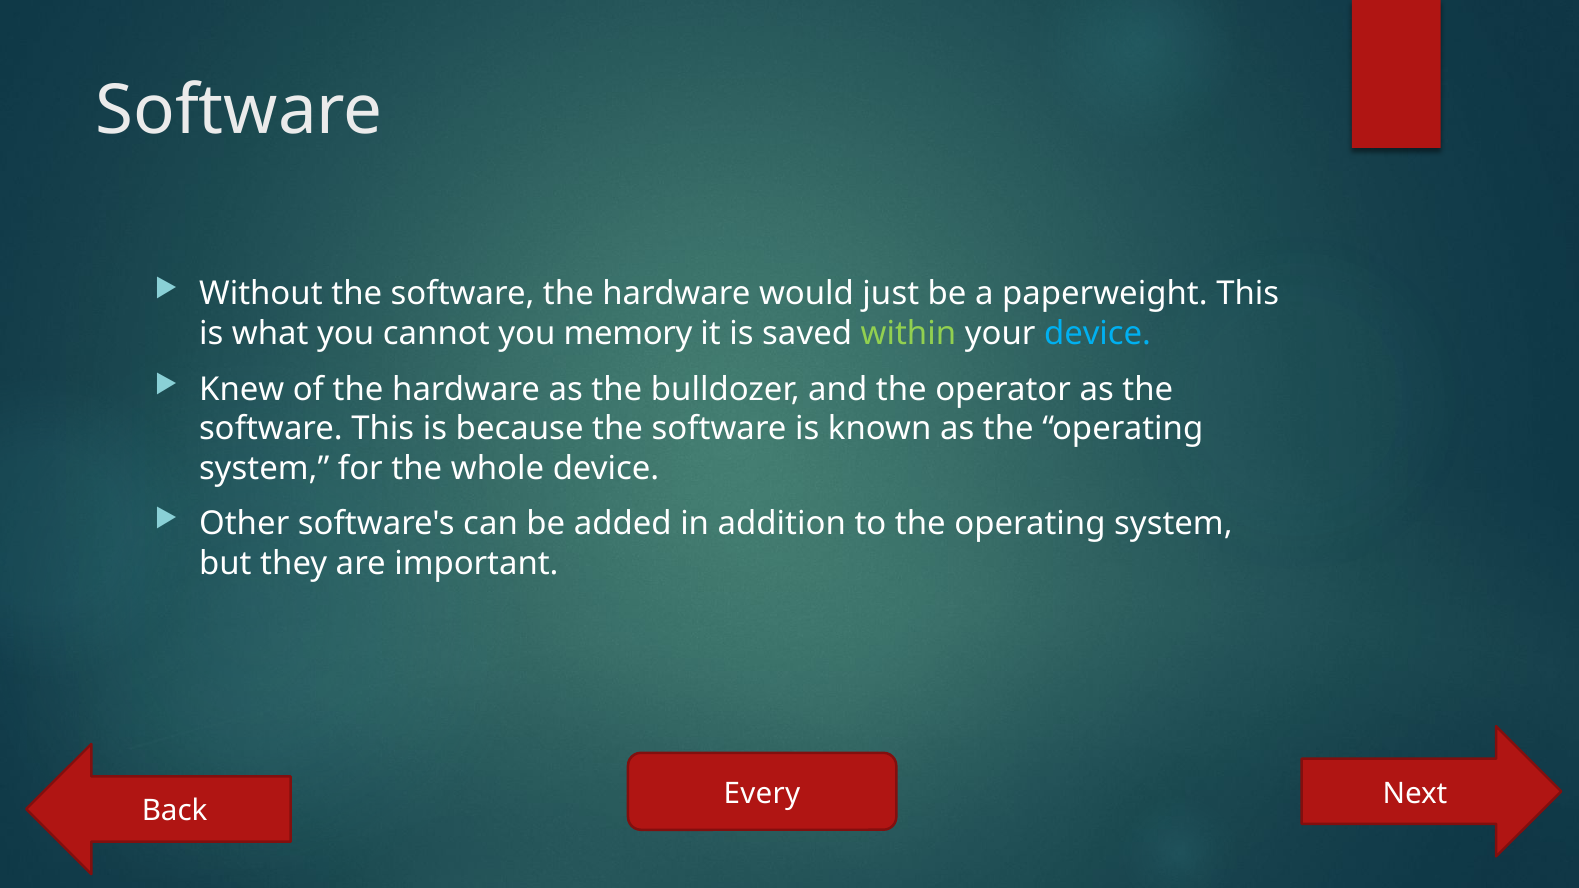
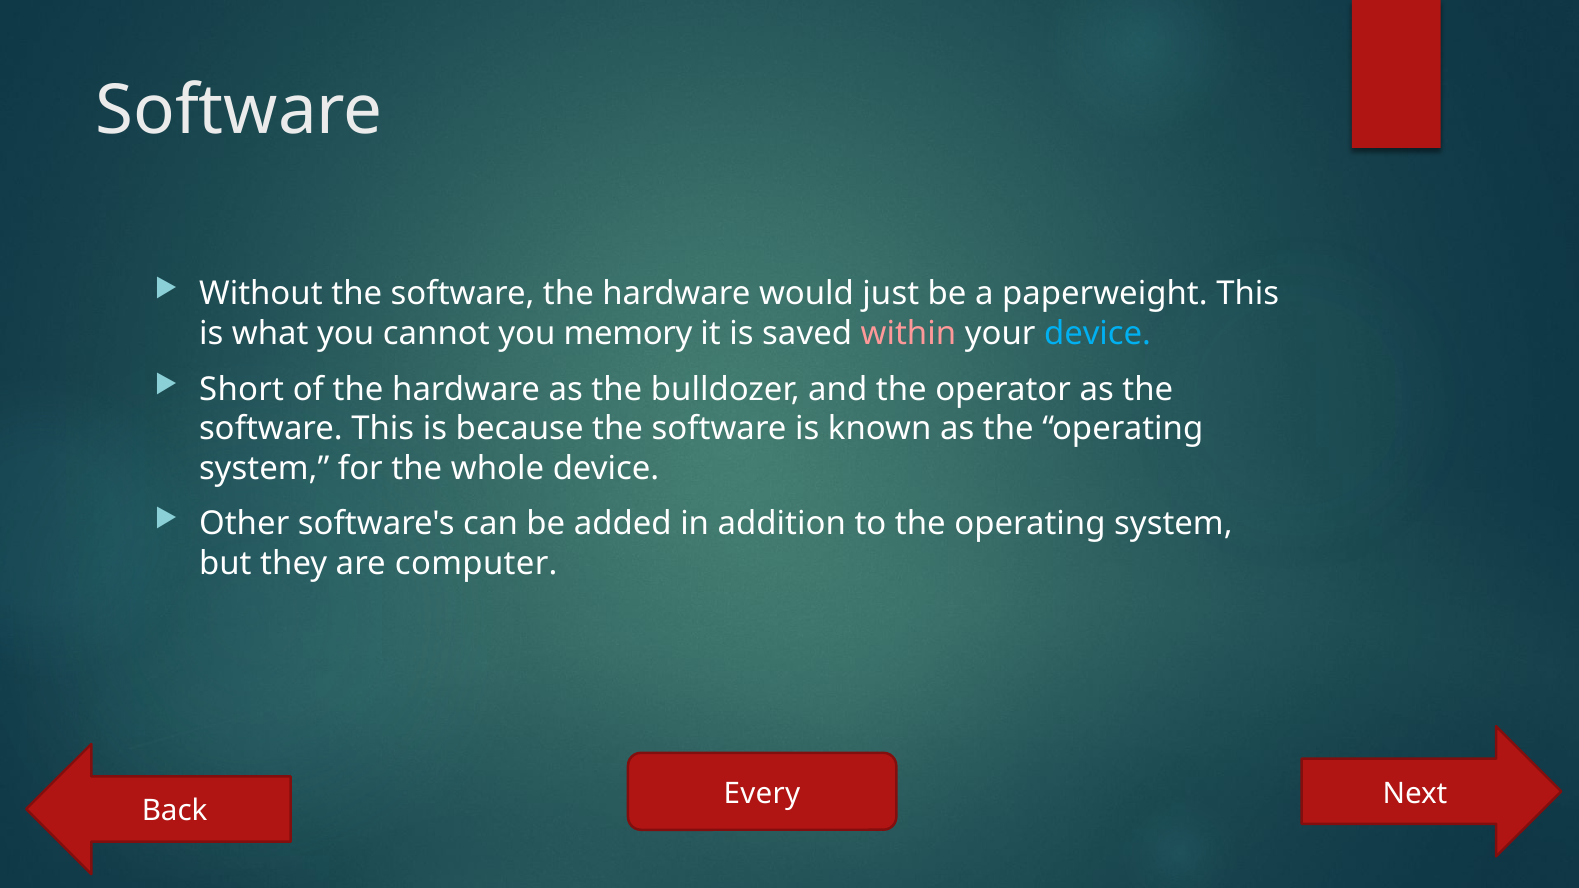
within colour: light green -> pink
Knew: Knew -> Short
important: important -> computer
